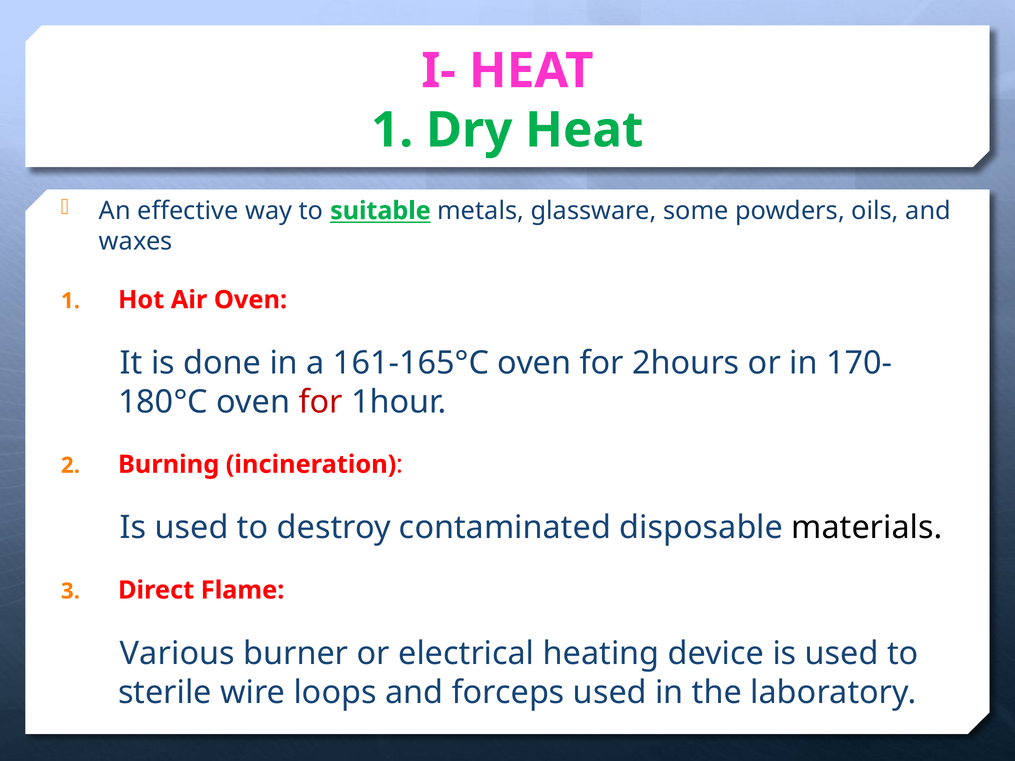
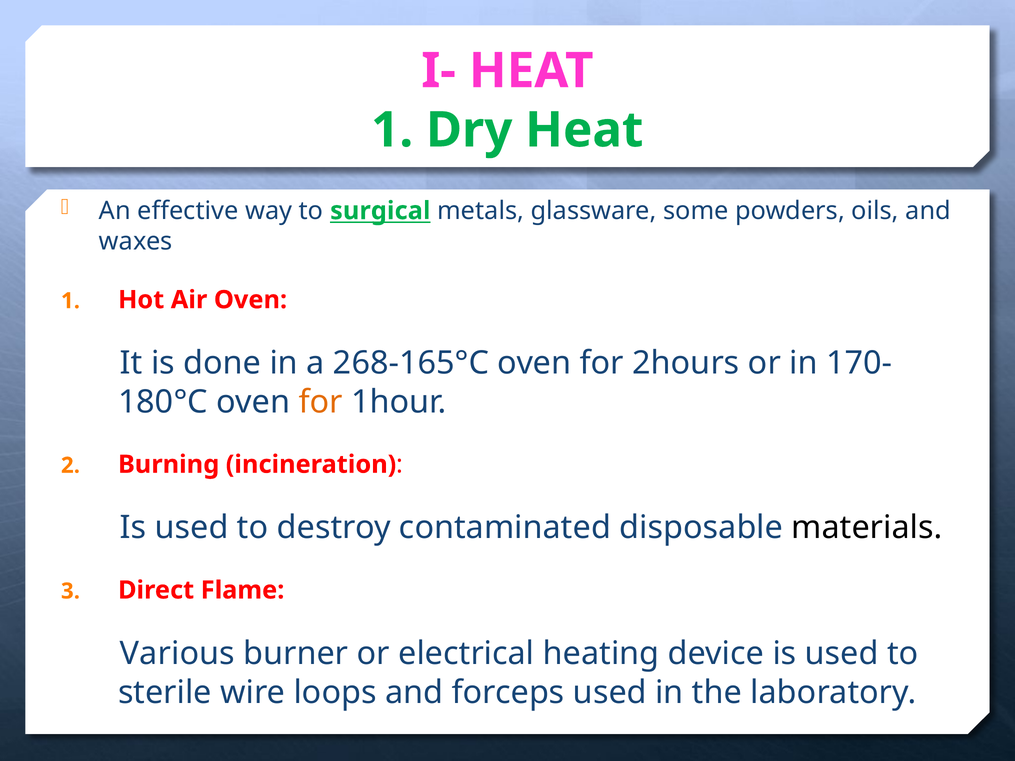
suitable: suitable -> surgical
161-165°C: 161-165°C -> 268-165°C
for at (321, 402) colour: red -> orange
